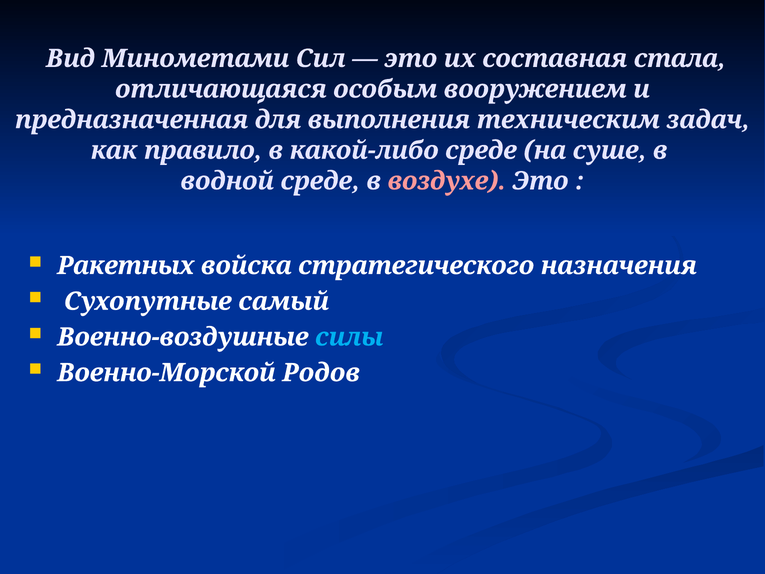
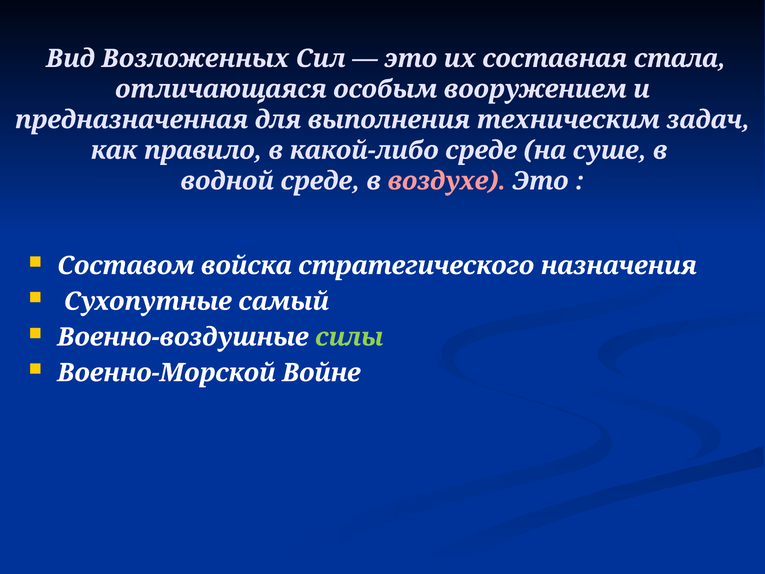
Минометами: Минометами -> Возложенных
Ракетных: Ракетных -> Составом
силы colour: light blue -> light green
Родов: Родов -> Войне
